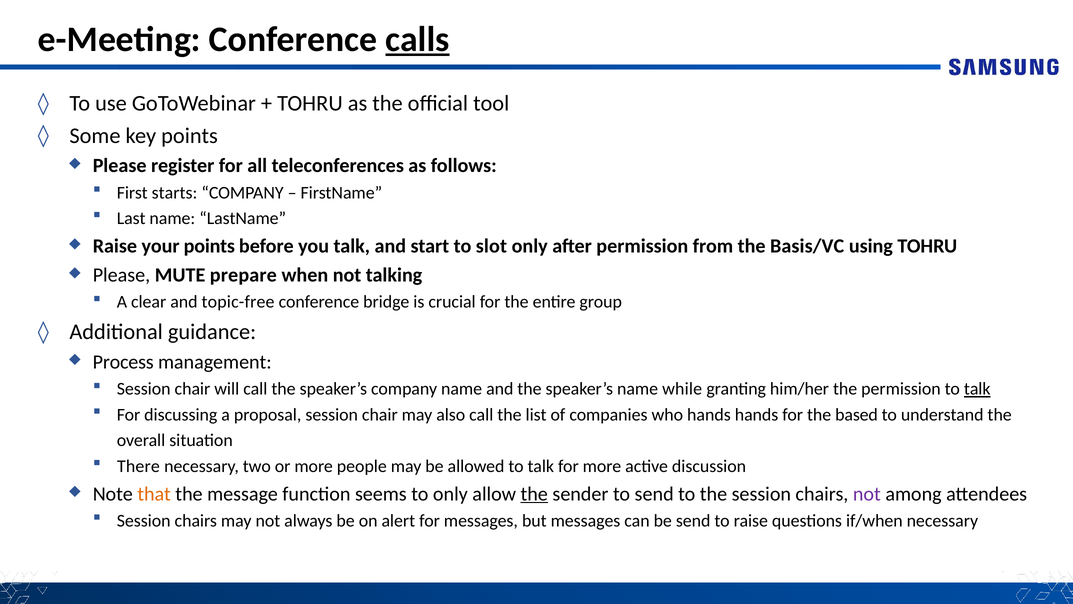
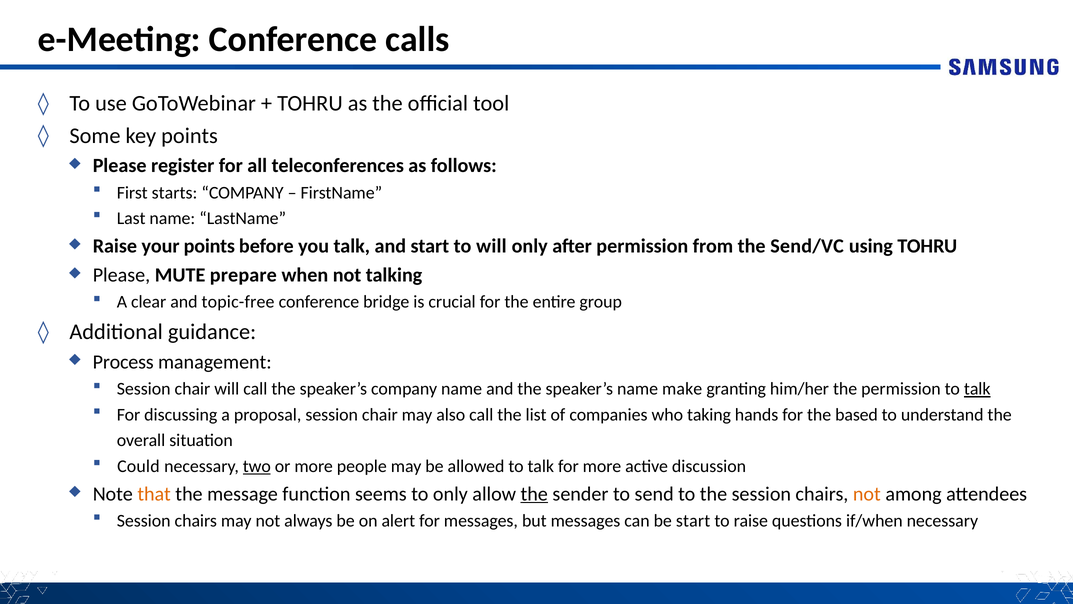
calls underline: present -> none
to slot: slot -> will
Basis/VC: Basis/VC -> Send/VC
while: while -> make
who hands: hands -> taking
There: There -> Could
two underline: none -> present
not at (867, 494) colour: purple -> orange
be send: send -> start
